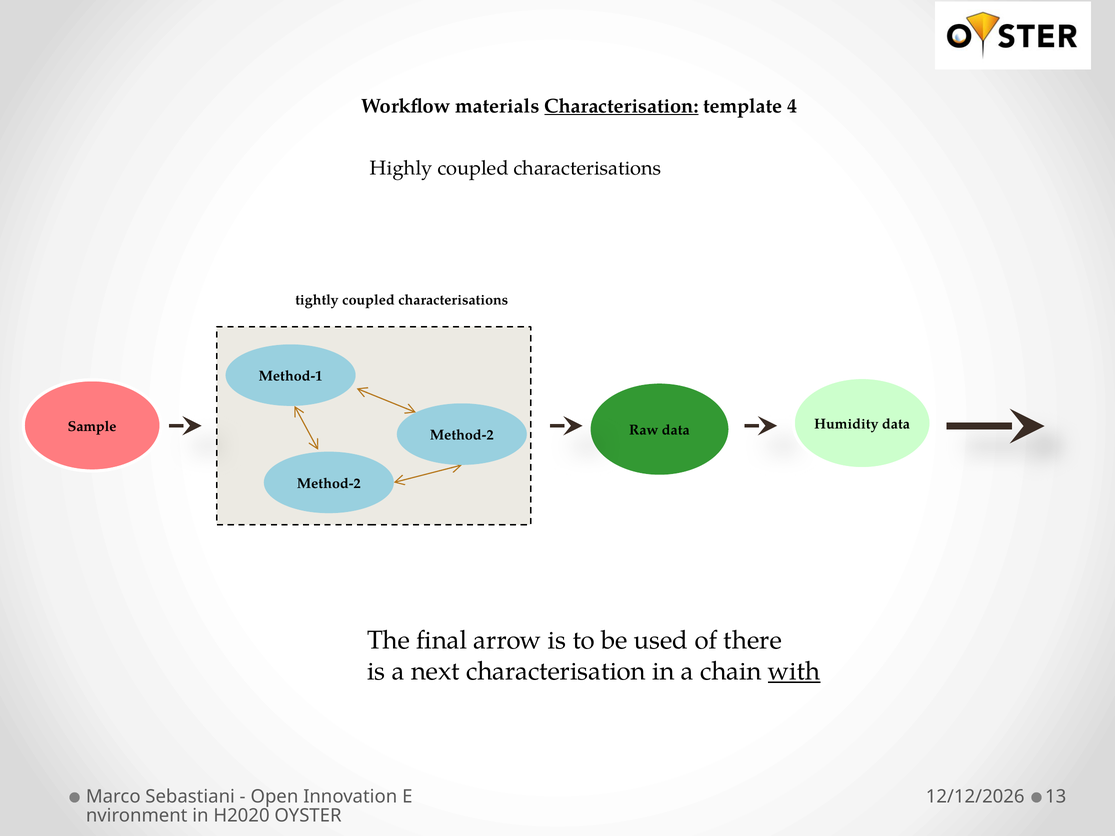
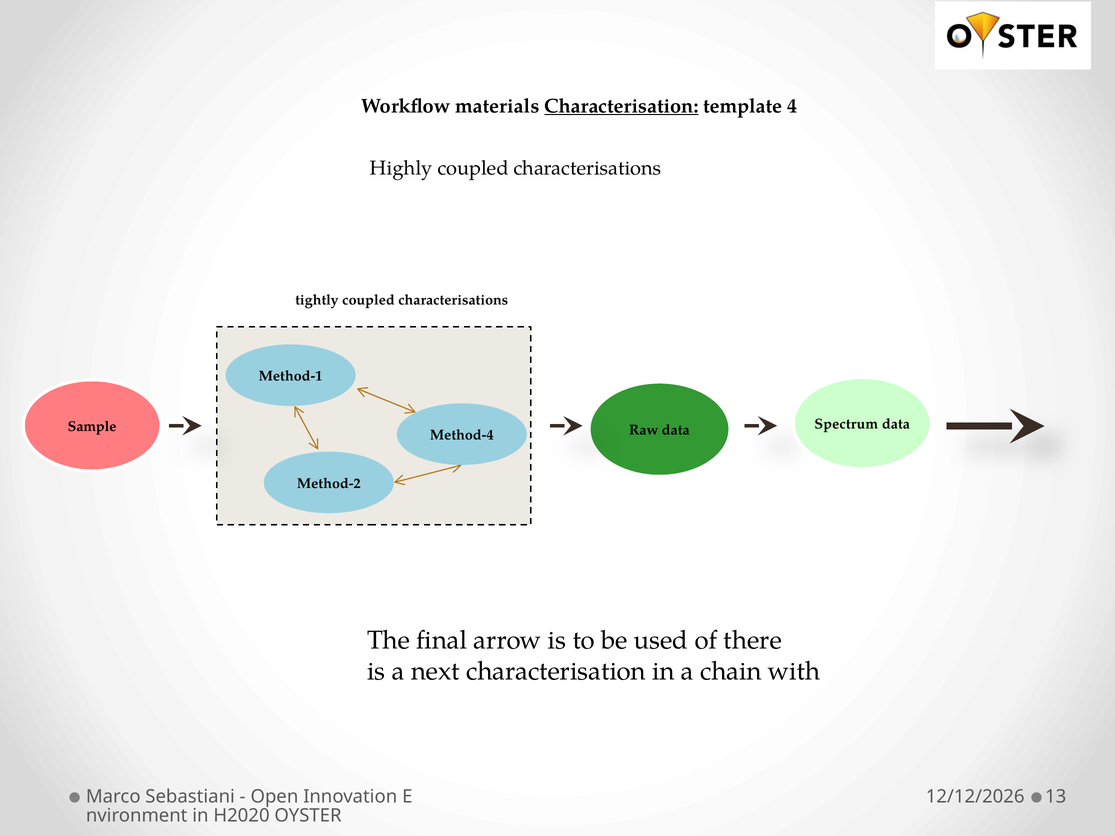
Humidity: Humidity -> Spectrum
Method-2 at (462, 435): Method-2 -> Method-4
with underline: present -> none
